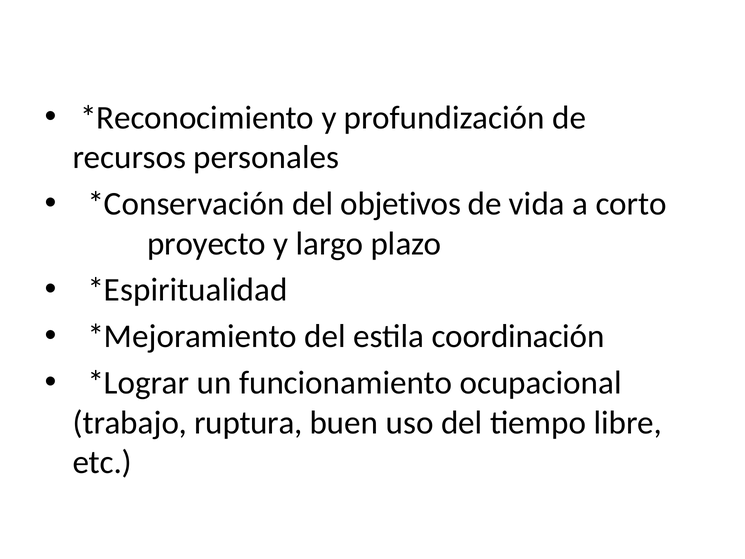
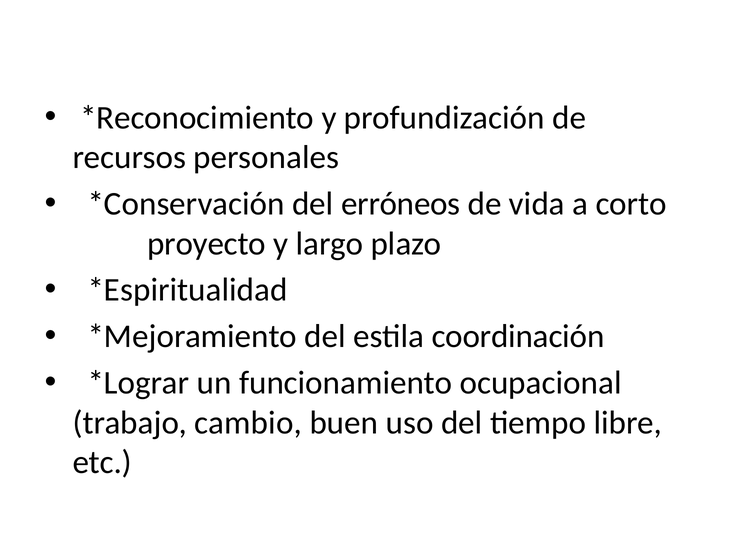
objetivos: objetivos -> erróneos
ruptura: ruptura -> cambio
